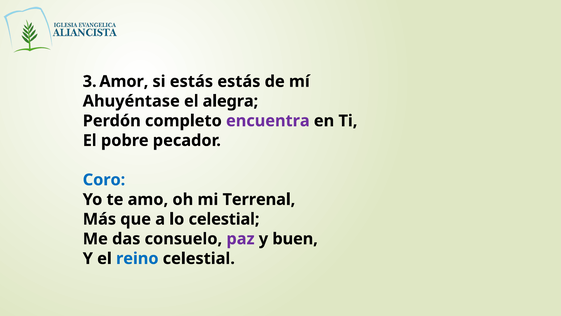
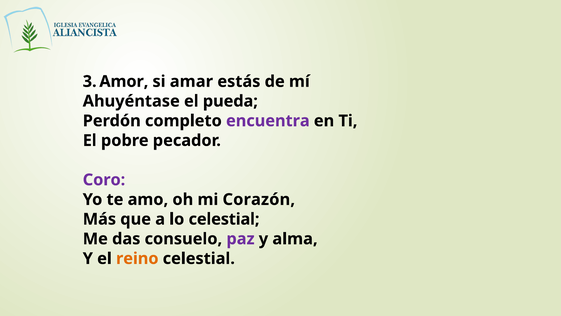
si estás: estás -> amar
alegra: alegra -> pueda
Coro colour: blue -> purple
Terrenal: Terrenal -> Corazón
buen: buen -> alma
reino colour: blue -> orange
